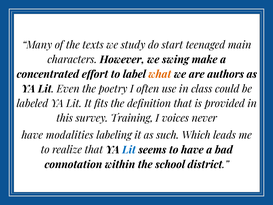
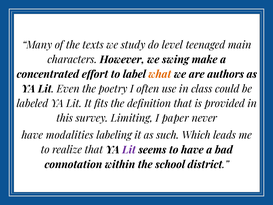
start: start -> level
Training: Training -> Limiting
voices: voices -> paper
Lit at (129, 150) colour: blue -> purple
